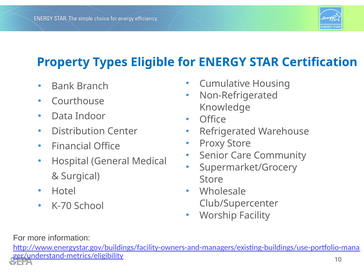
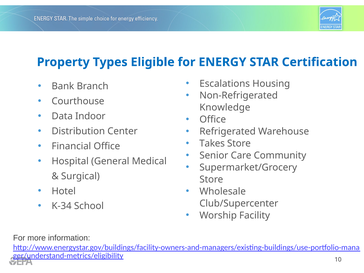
Cumulative: Cumulative -> Escalations
Proxy: Proxy -> Takes
K-70: K-70 -> K-34
